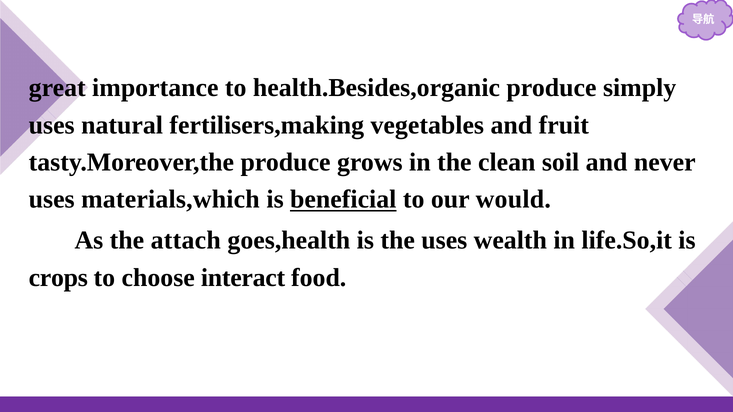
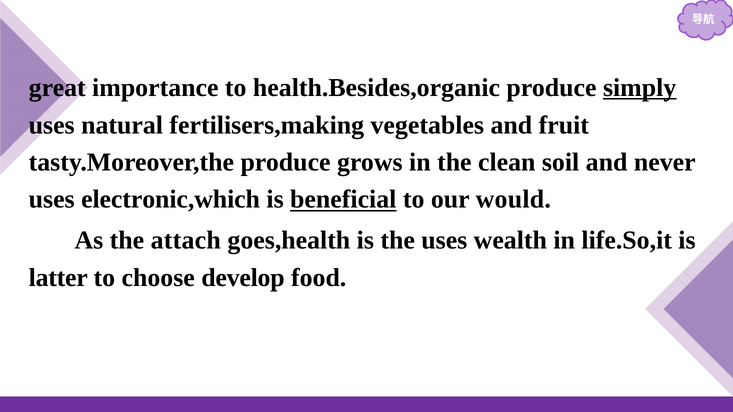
simply underline: none -> present
materials,which: materials,which -> electronic,which
crops: crops -> latter
interact: interact -> develop
